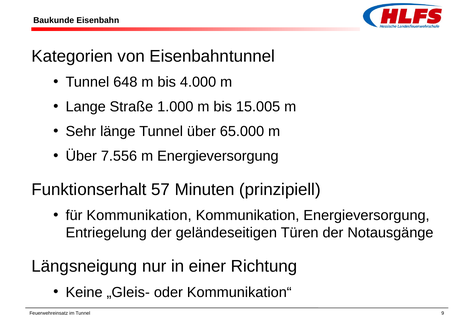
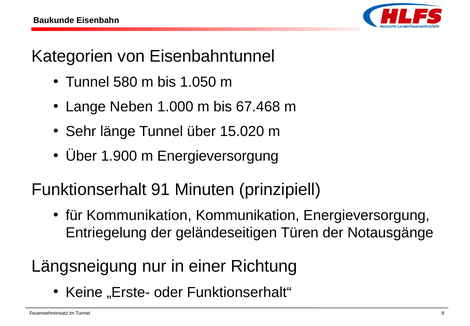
648: 648 -> 580
4.000: 4.000 -> 1.050
Straße: Straße -> Neben
15.005: 15.005 -> 67.468
65.000: 65.000 -> 15.020
7.556: 7.556 -> 1.900
57: 57 -> 91
„Gleis-: „Gleis- -> „Erste-
Kommunikation“: Kommunikation“ -> Funktionserhalt“
